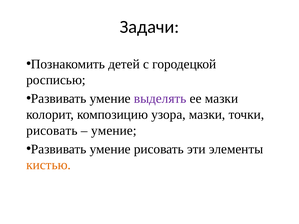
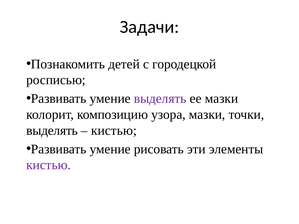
рисовать at (52, 131): рисовать -> выделять
умение at (114, 131): умение -> кистью
кистью at (49, 165) colour: orange -> purple
